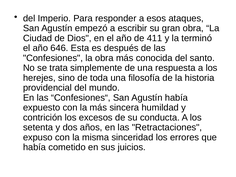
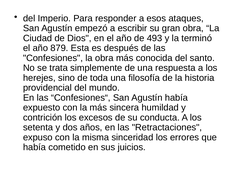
411: 411 -> 493
646: 646 -> 879
